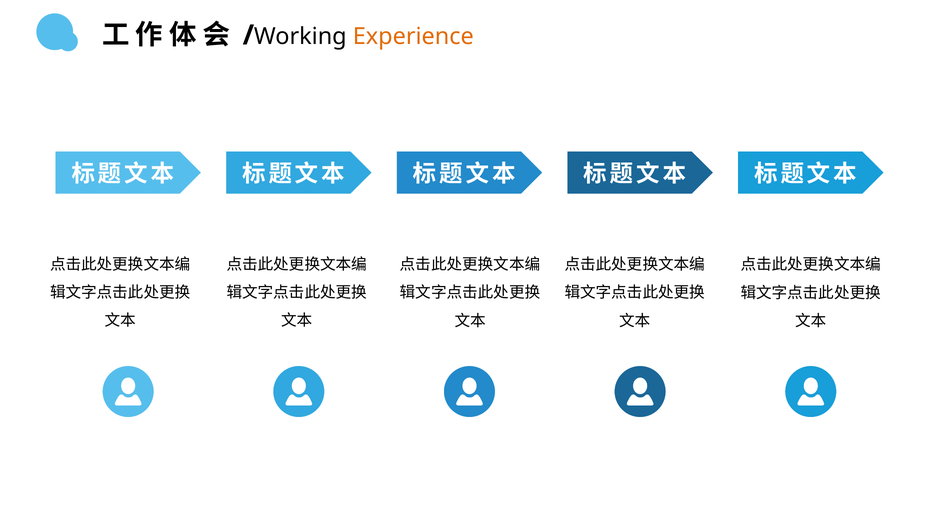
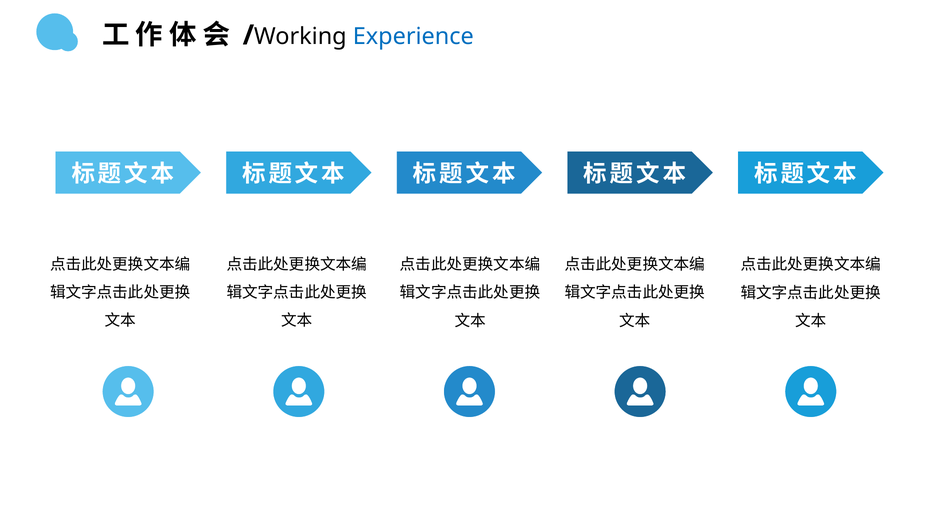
Experience colour: orange -> blue
